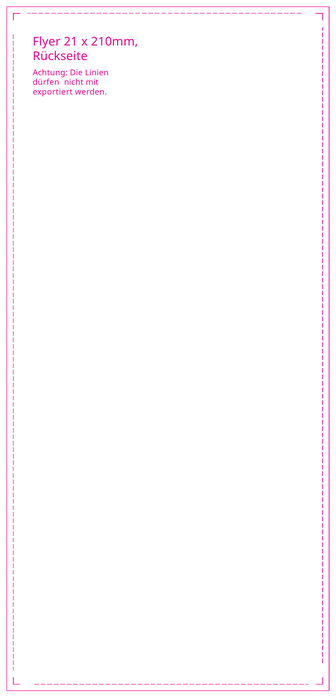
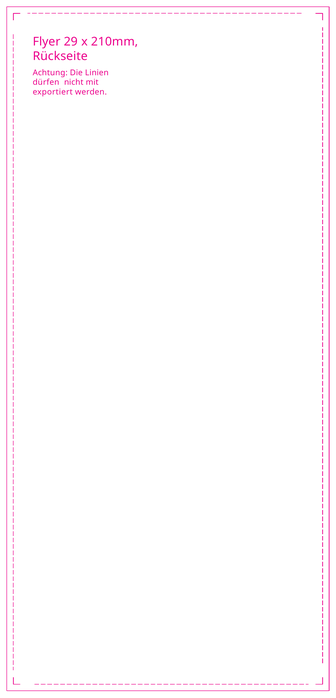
21: 21 -> 29
